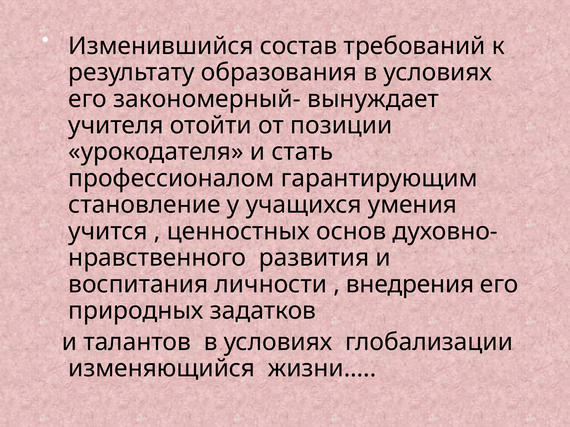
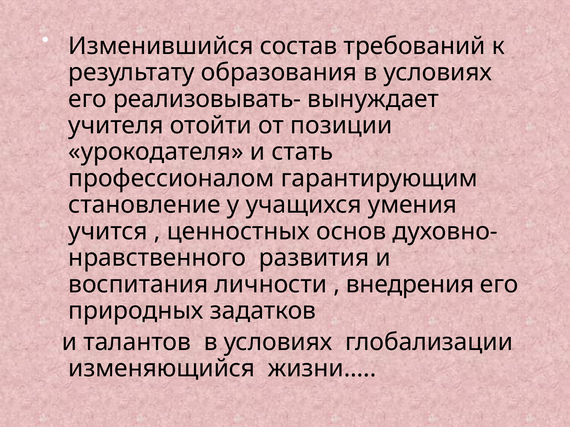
закономерный-: закономерный- -> реализовывать-
